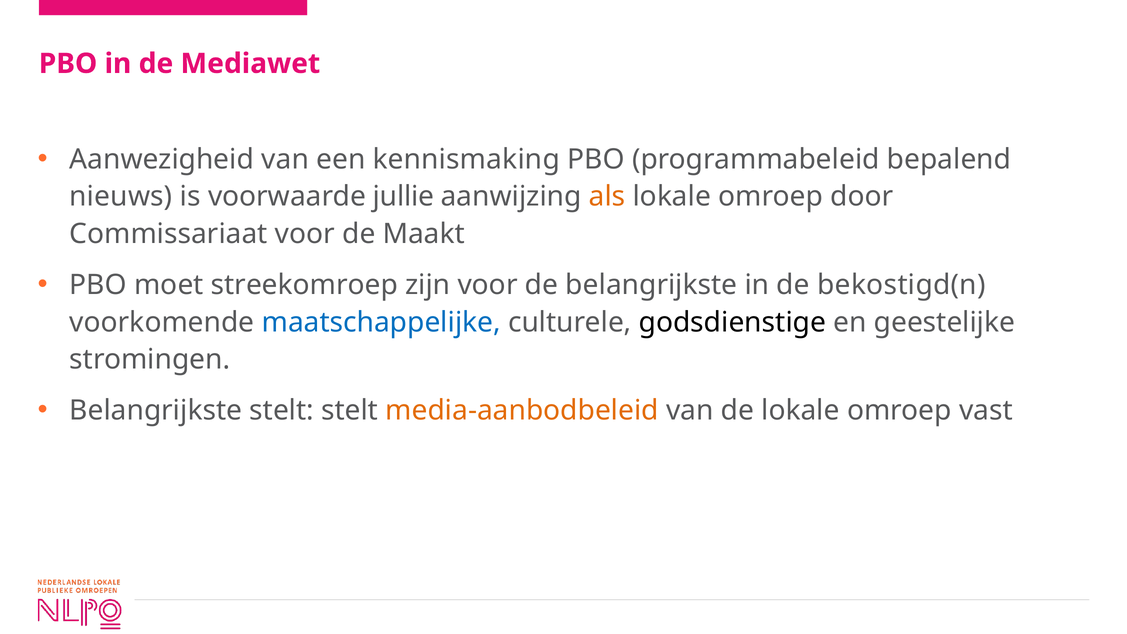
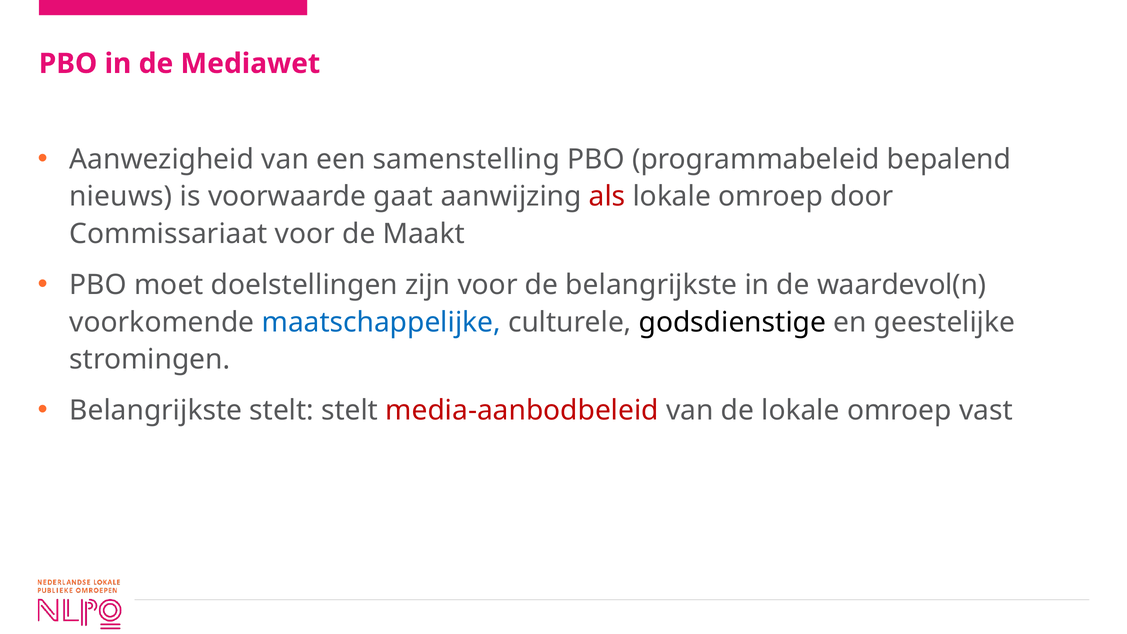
kennismaking: kennismaking -> samenstelling
jullie: jullie -> gaat
als colour: orange -> red
streekomroep: streekomroep -> doelstellingen
bekostigd(n: bekostigd(n -> waardevol(n
media-aanbodbeleid colour: orange -> red
